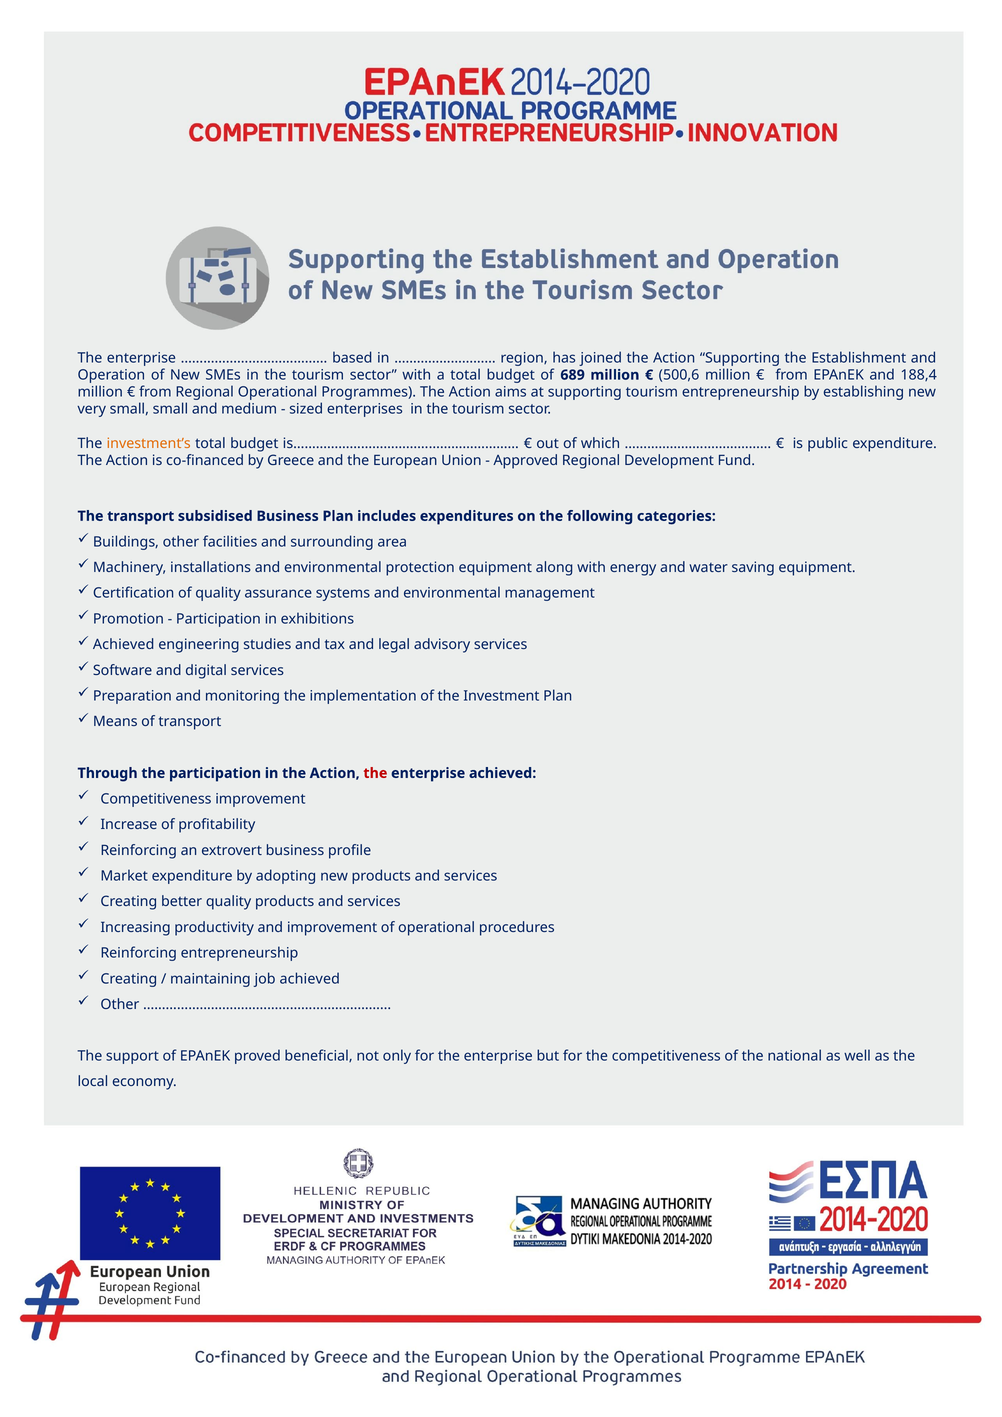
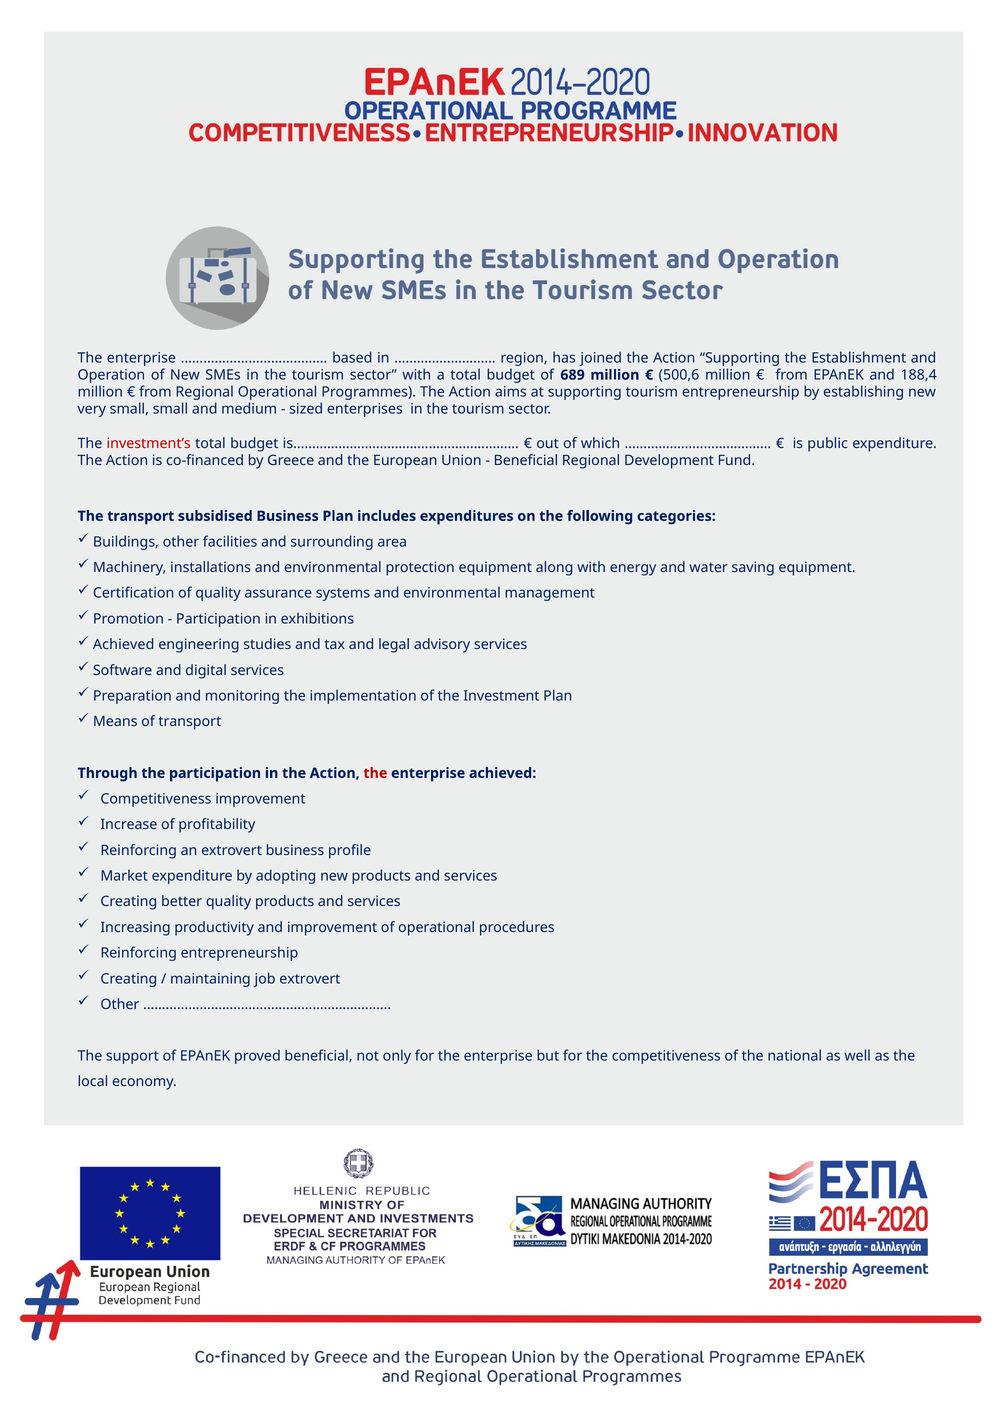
investment’s colour: orange -> red
Approved at (526, 461): Approved -> Beneficial
job achieved: achieved -> extrovert
